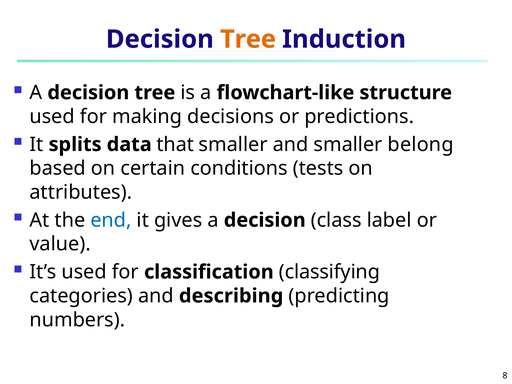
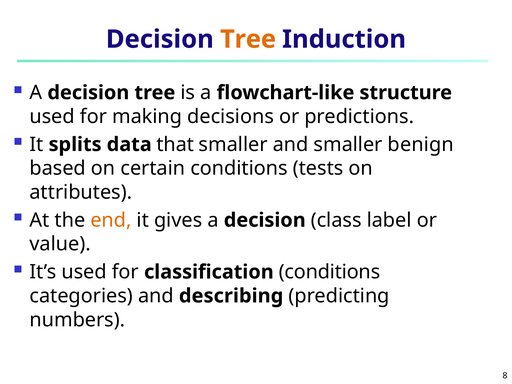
belong: belong -> benign
end colour: blue -> orange
classification classifying: classifying -> conditions
